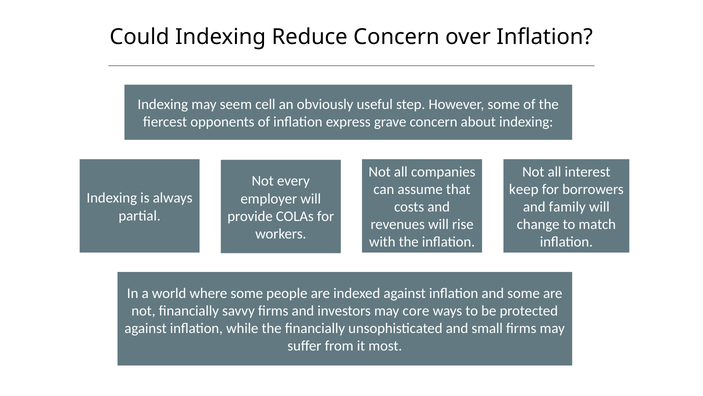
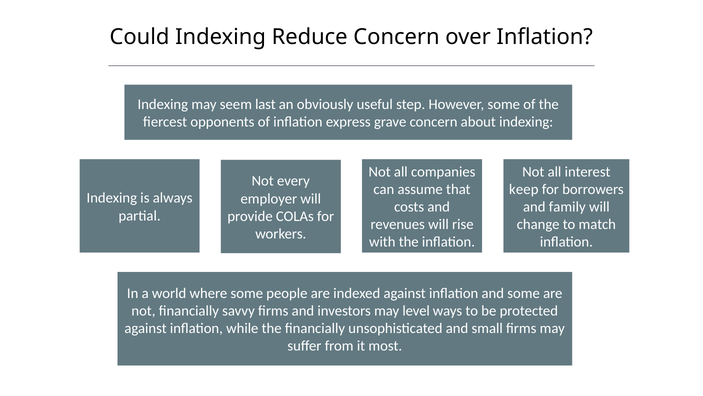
cell: cell -> last
core: core -> level
